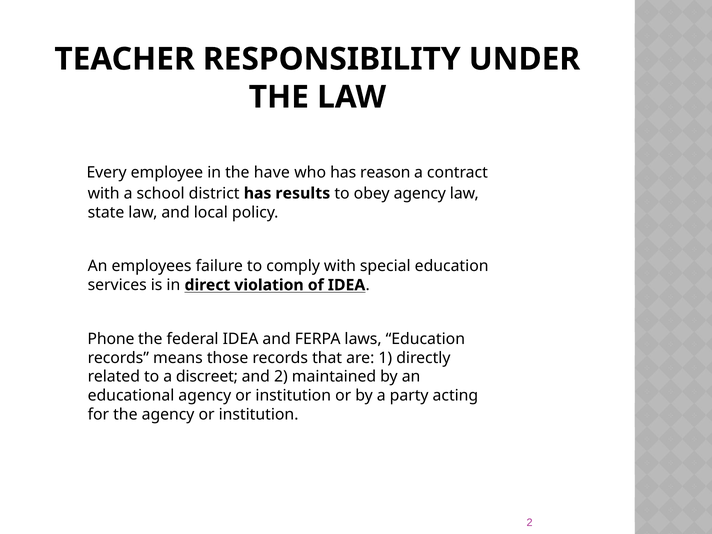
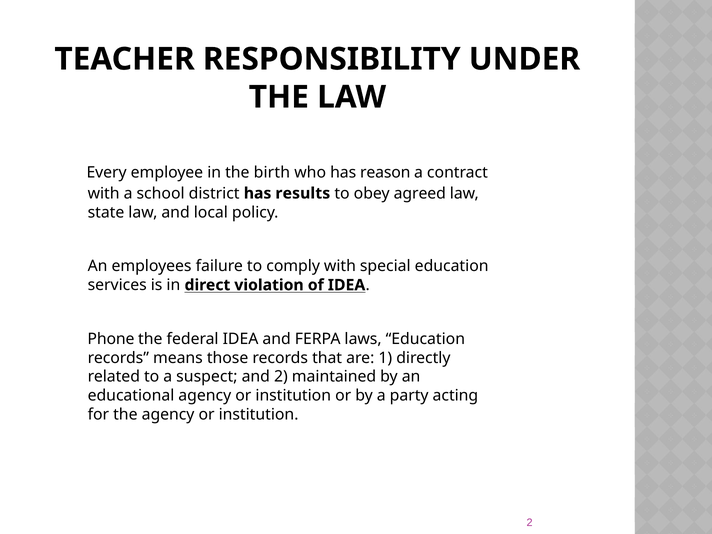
have: have -> birth
obey agency: agency -> agreed
discreet: discreet -> suspect
